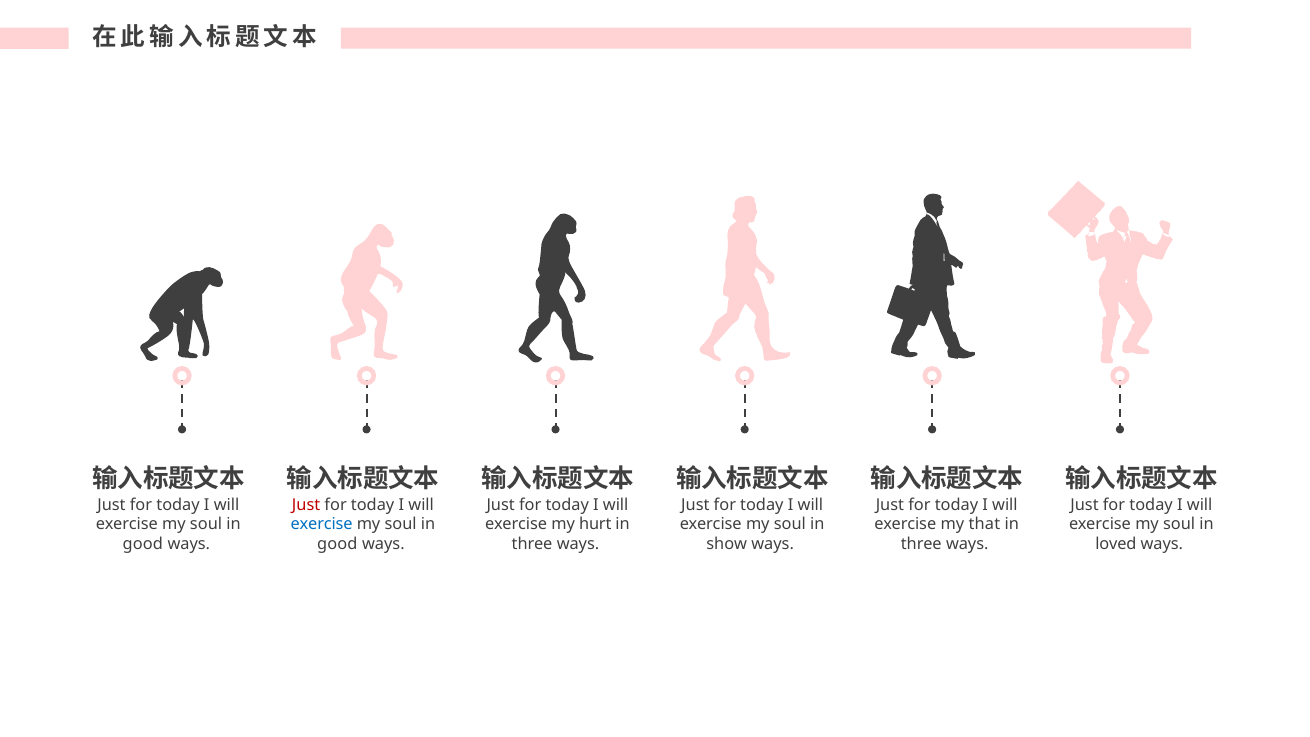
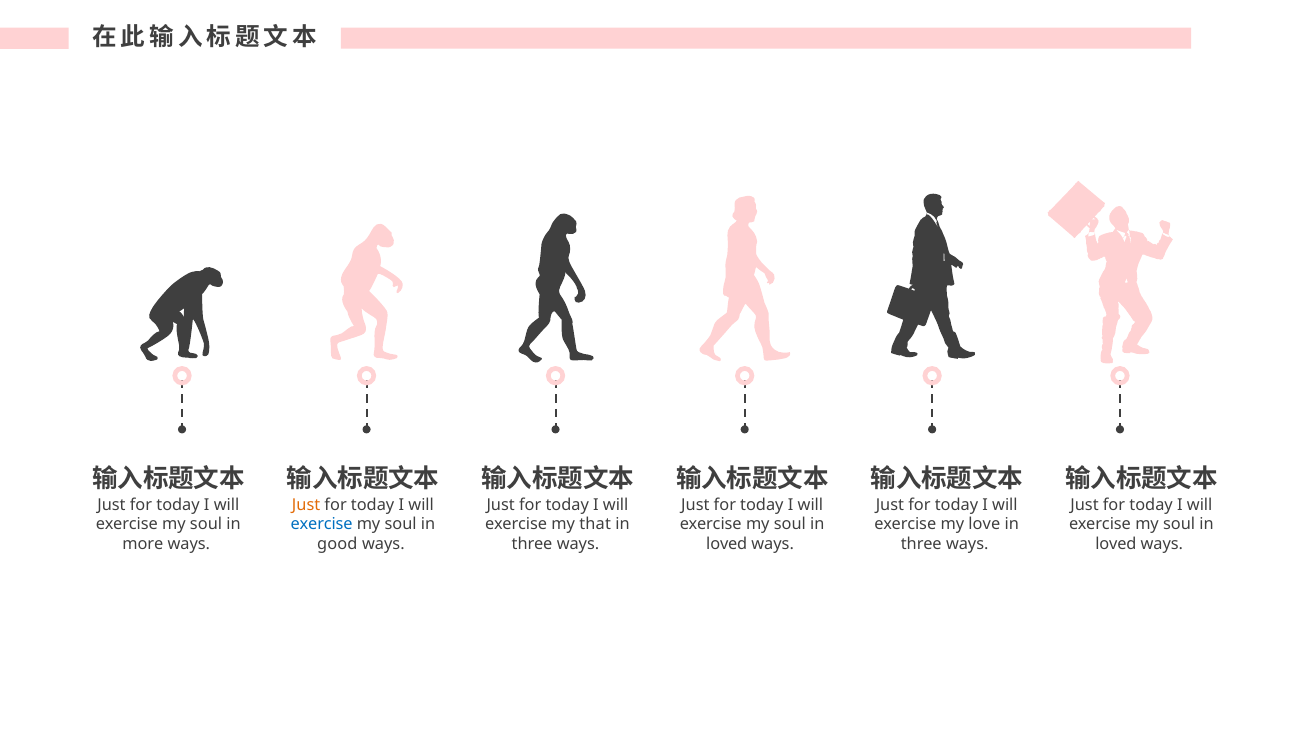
Just at (306, 505) colour: red -> orange
hurt: hurt -> that
that: that -> love
good at (143, 544): good -> more
show at (727, 544): show -> loved
